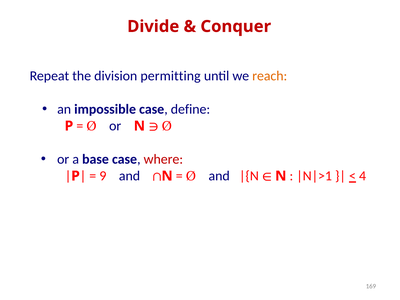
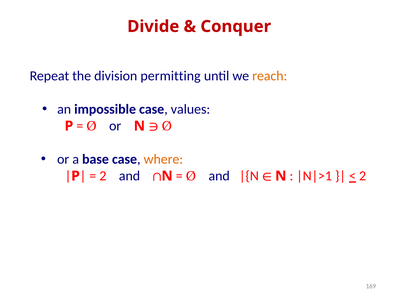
define: define -> values
where colour: red -> orange
9 at (103, 176): 9 -> 2
4 at (363, 176): 4 -> 2
